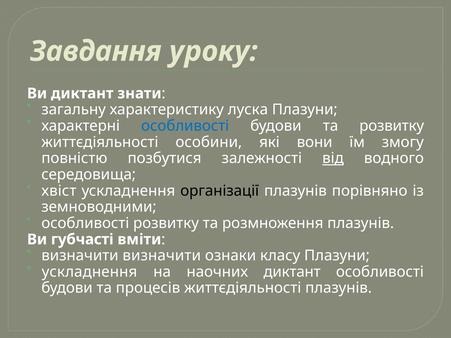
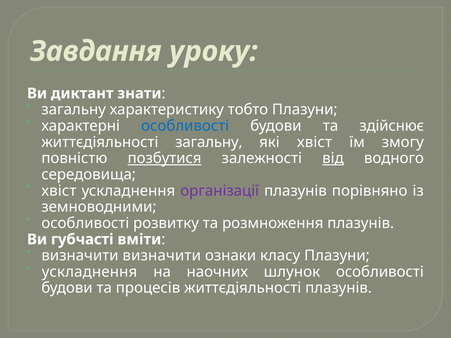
луска: луска -> тобто
та розвитку: розвитку -> здійснює
життєдіяльності особини: особини -> загальну
які вони: вони -> хвіст
позбутися underline: none -> present
організації colour: black -> purple
наочних диктант: диктант -> шлунок
